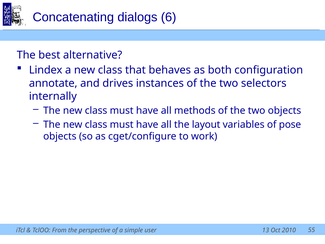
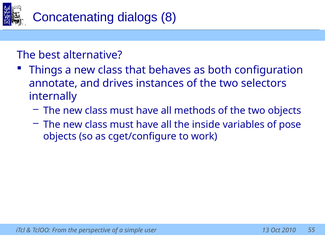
6: 6 -> 8
Lindex: Lindex -> Things
layout: layout -> inside
